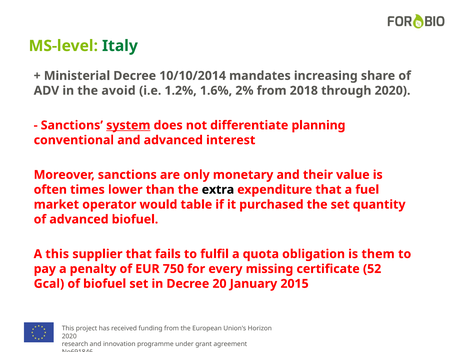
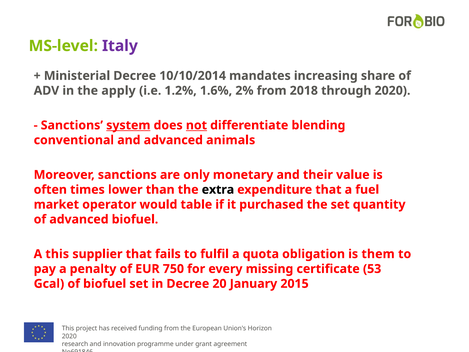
Italy colour: green -> purple
avoid: avoid -> apply
not underline: none -> present
planning: planning -> blending
interest: interest -> animals
52: 52 -> 53
